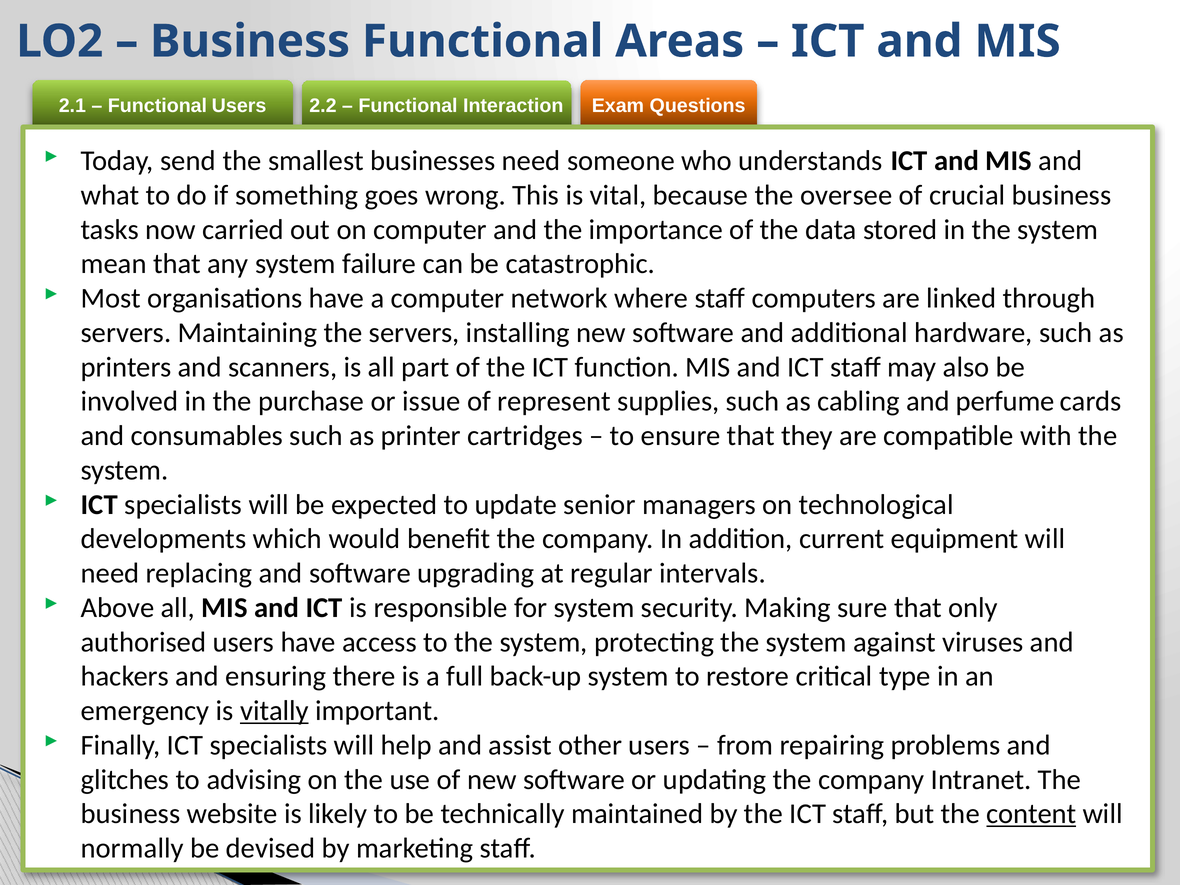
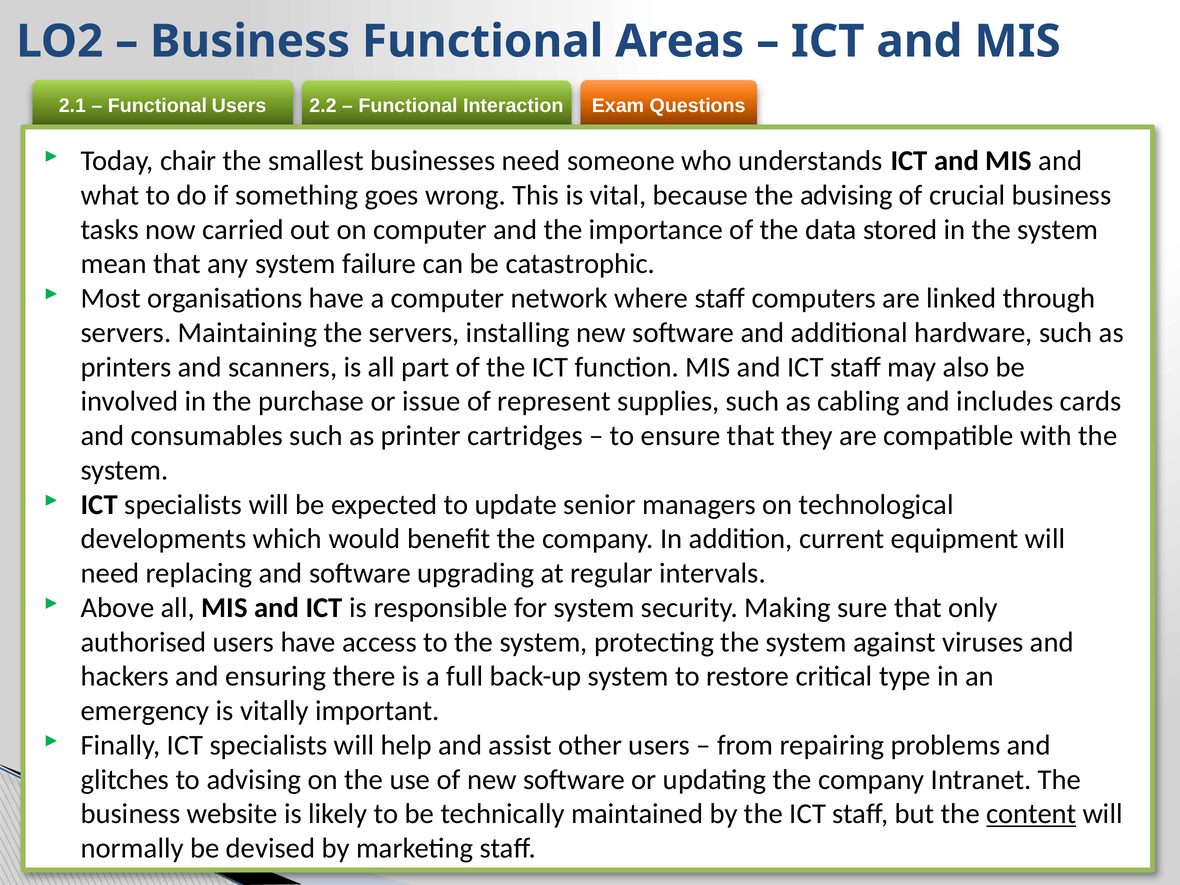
send: send -> chair
the oversee: oversee -> advising
perfume: perfume -> includes
vitally underline: present -> none
